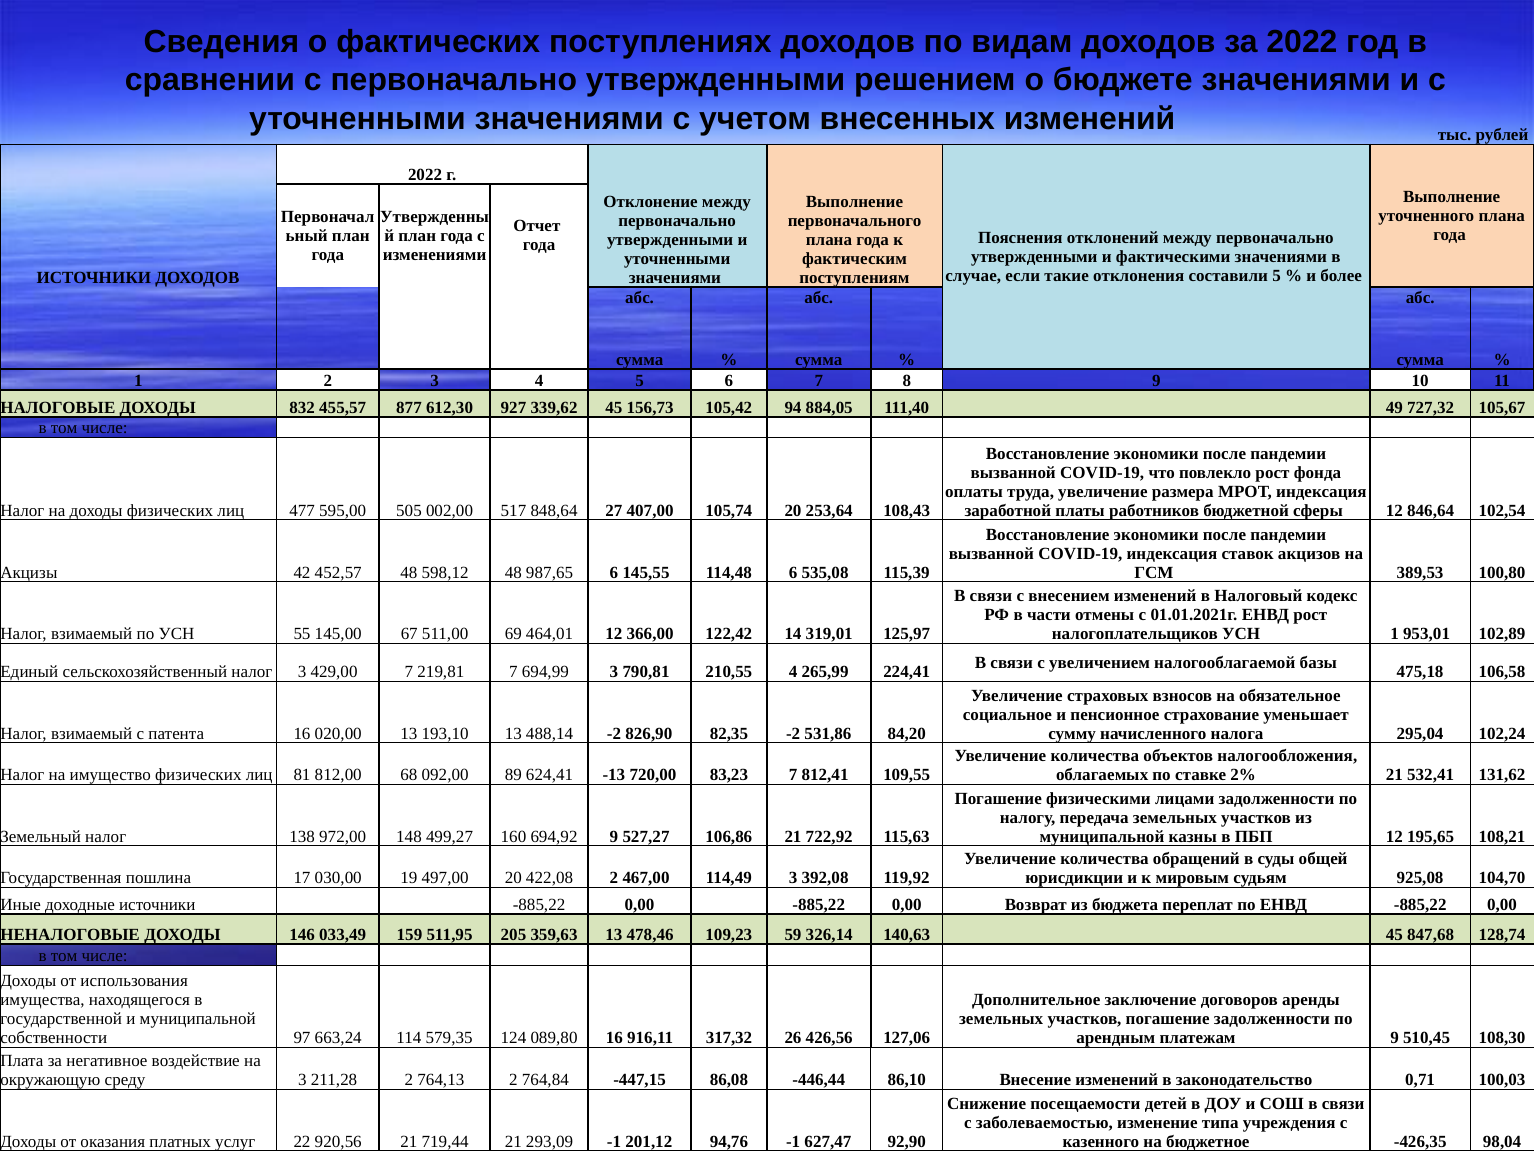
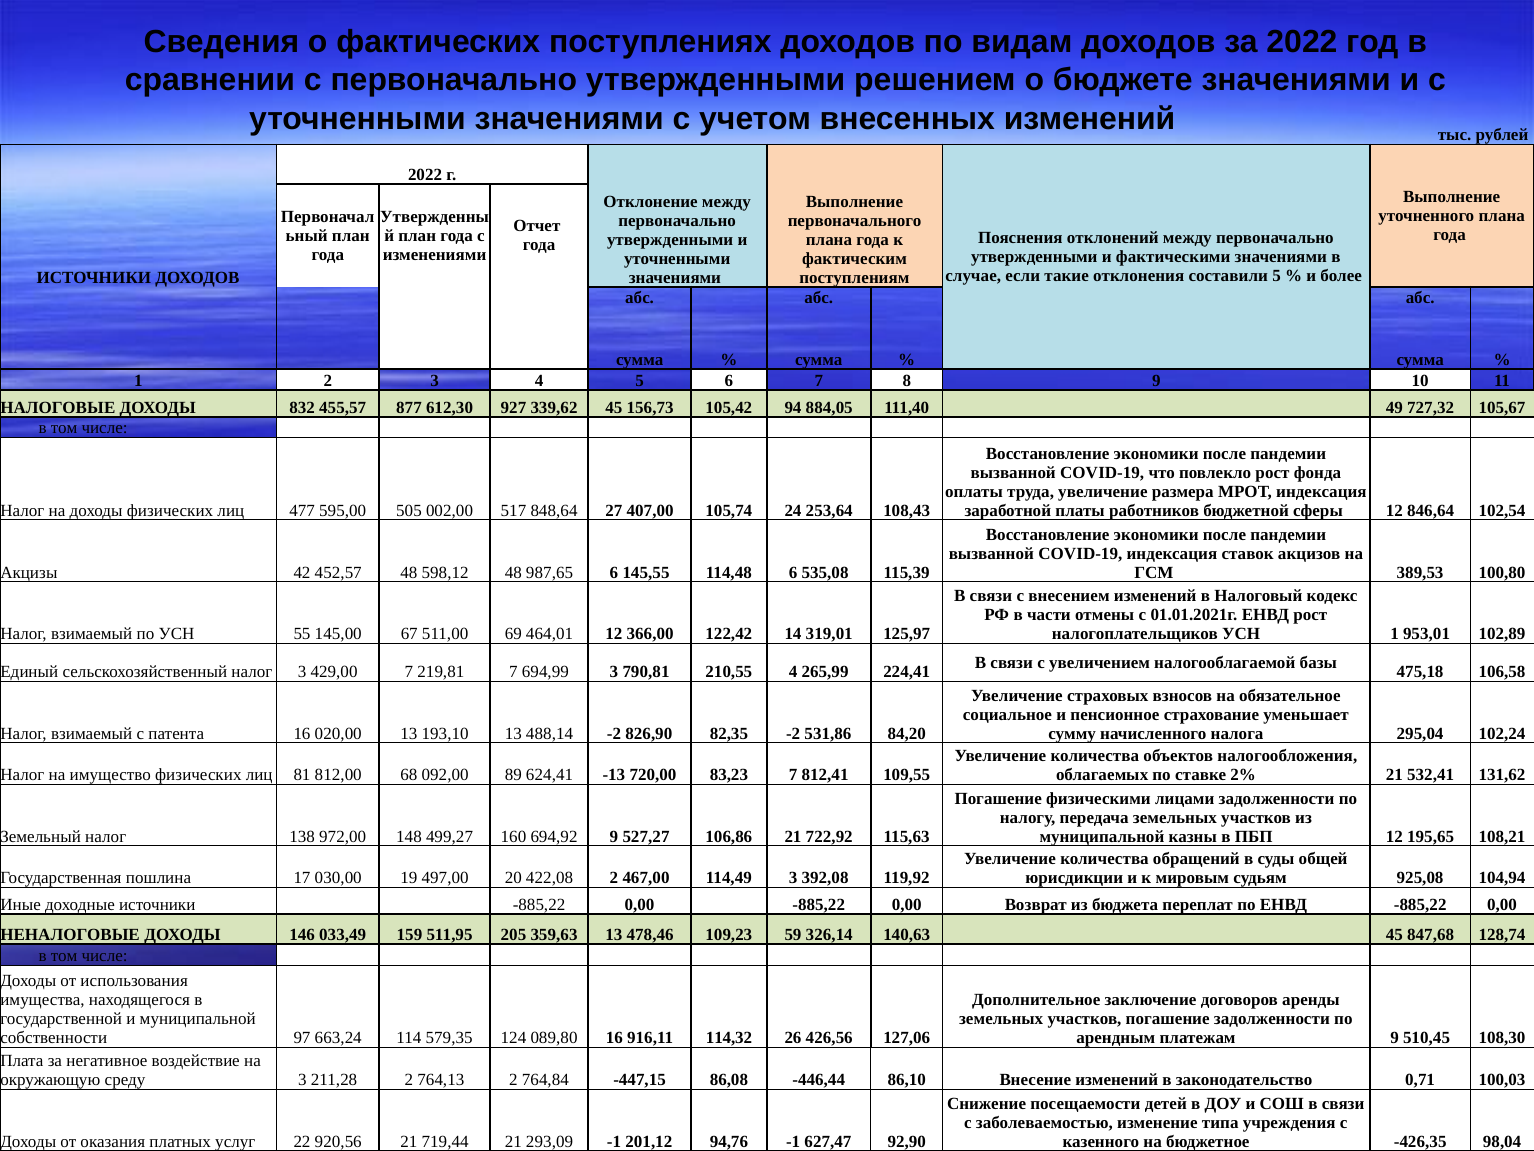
105,74 20: 20 -> 24
104,70: 104,70 -> 104,94
317,32: 317,32 -> 114,32
